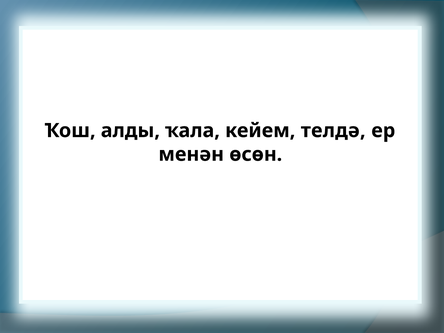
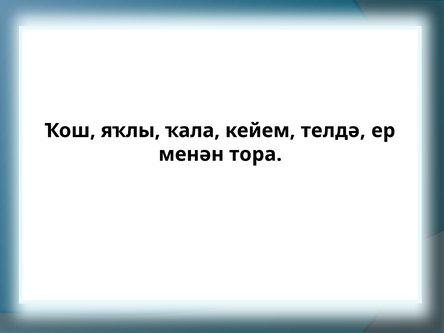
алды: алды -> яҡлы
өсөн: өсөн -> тора
